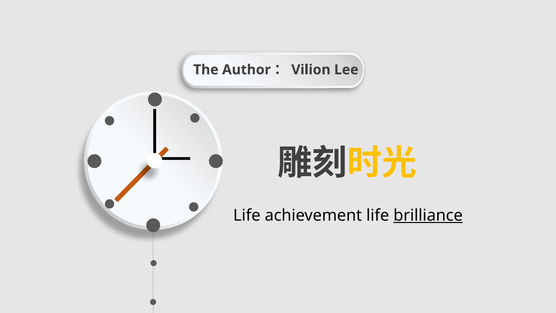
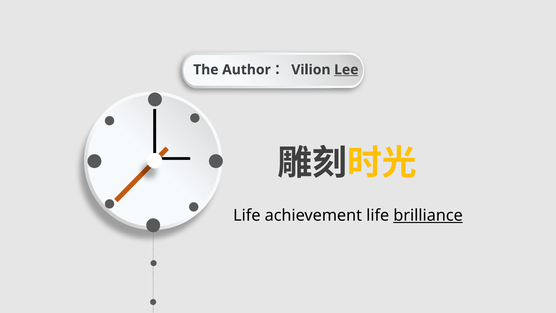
Lee underline: none -> present
